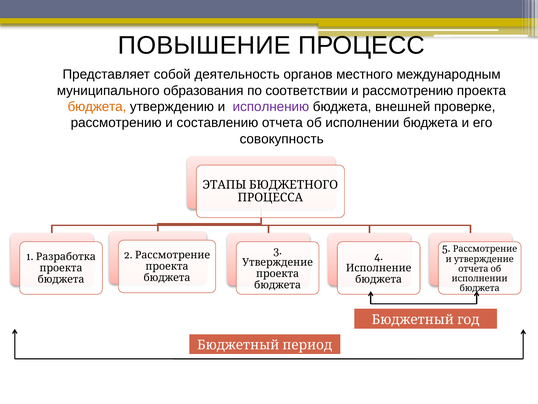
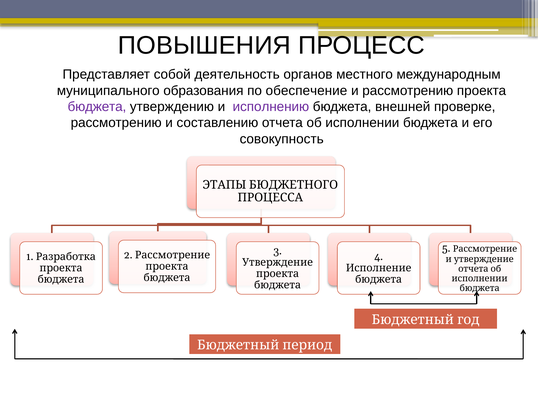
ПОВЫШЕНИЕ: ПОВЫШЕНИЕ -> ПОВЫШЕНИЯ
соответствии: соответствии -> обеспечение
бюджета at (97, 107) colour: orange -> purple
